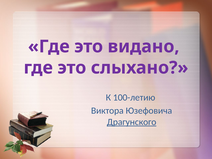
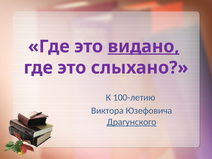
видано underline: none -> present
